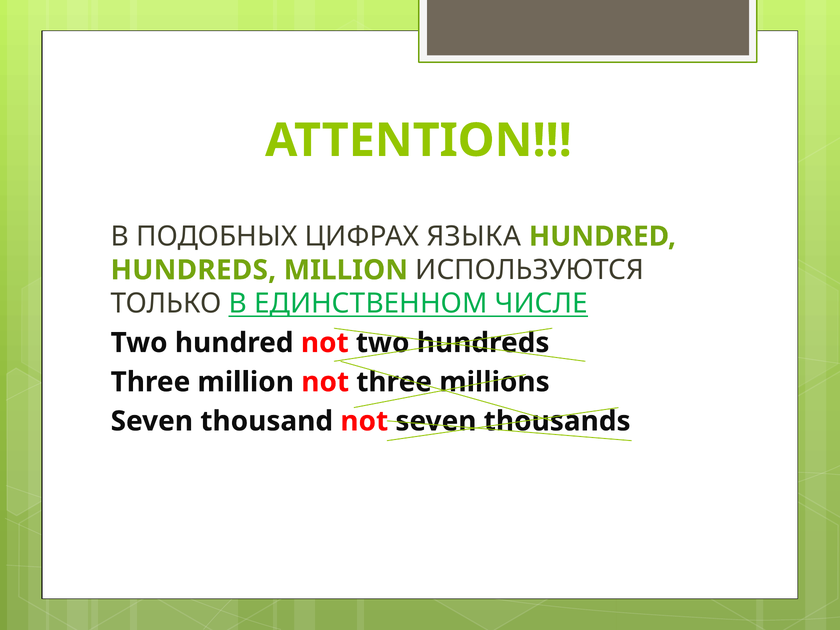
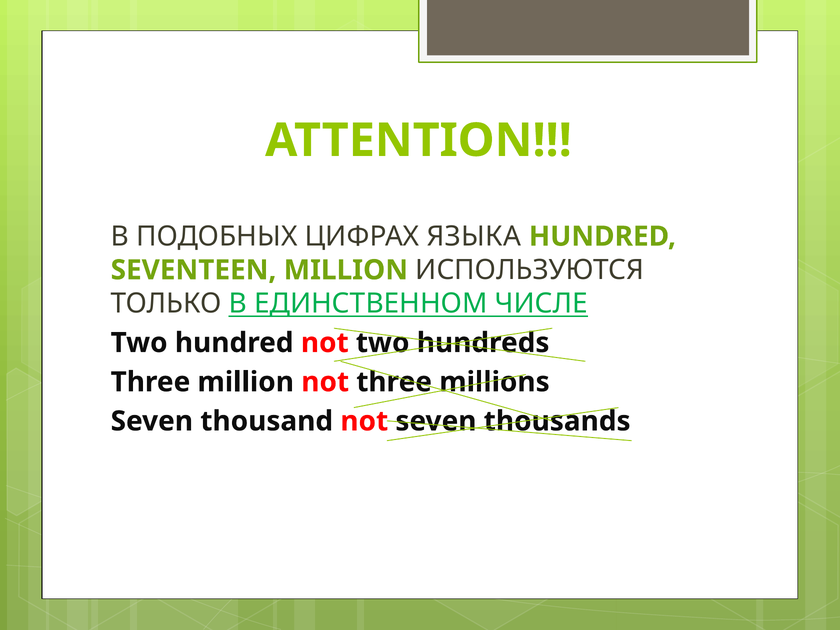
HUNDREDS at (193, 270): HUNDREDS -> SEVENTEEN
